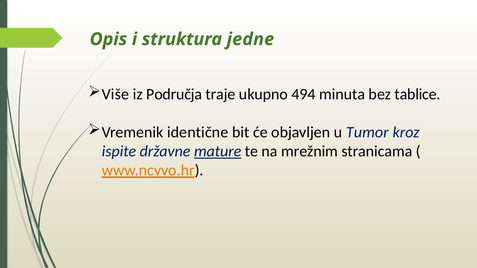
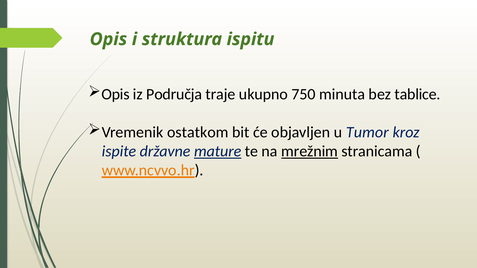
jedne: jedne -> ispitu
Više at (115, 94): Više -> Opis
494: 494 -> 750
identične: identične -> ostatkom
mrežnim underline: none -> present
